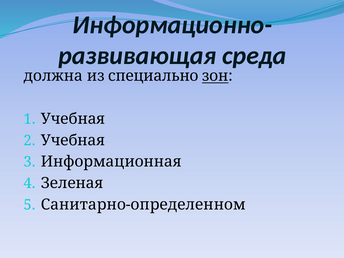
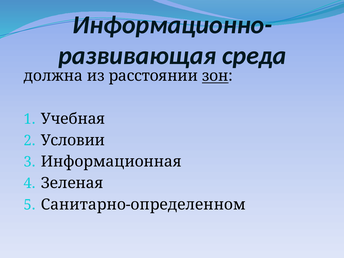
специально: специально -> расстоянии
Учебная at (73, 140): Учебная -> Условии
